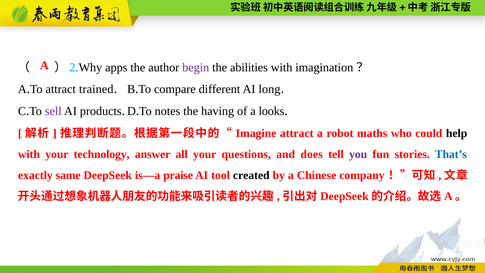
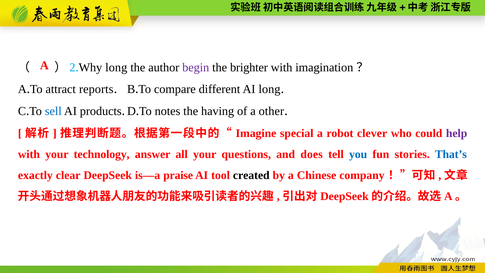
apps at (116, 67): apps -> long
abilities: abilities -> brighter
trained: trained -> reports
sell colour: purple -> blue
looks: looks -> other
attract at (297, 133): attract -> special
maths: maths -> clever
help colour: black -> purple
you colour: purple -> blue
same: same -> clear
